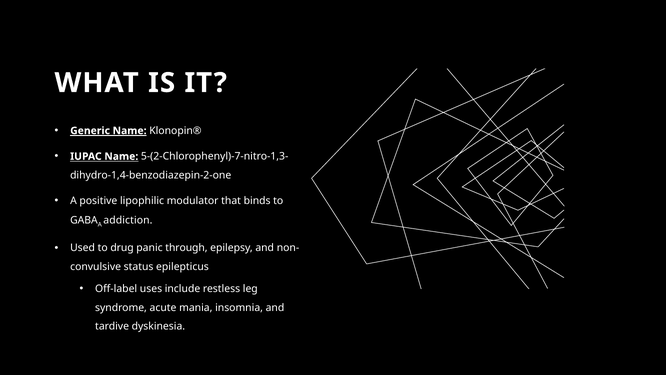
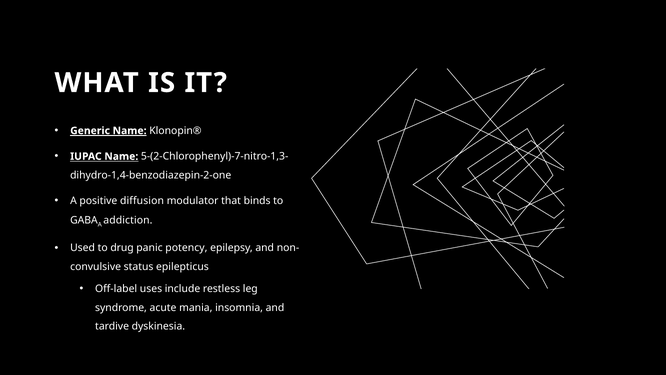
lipophilic: lipophilic -> diffusion
through: through -> potency
